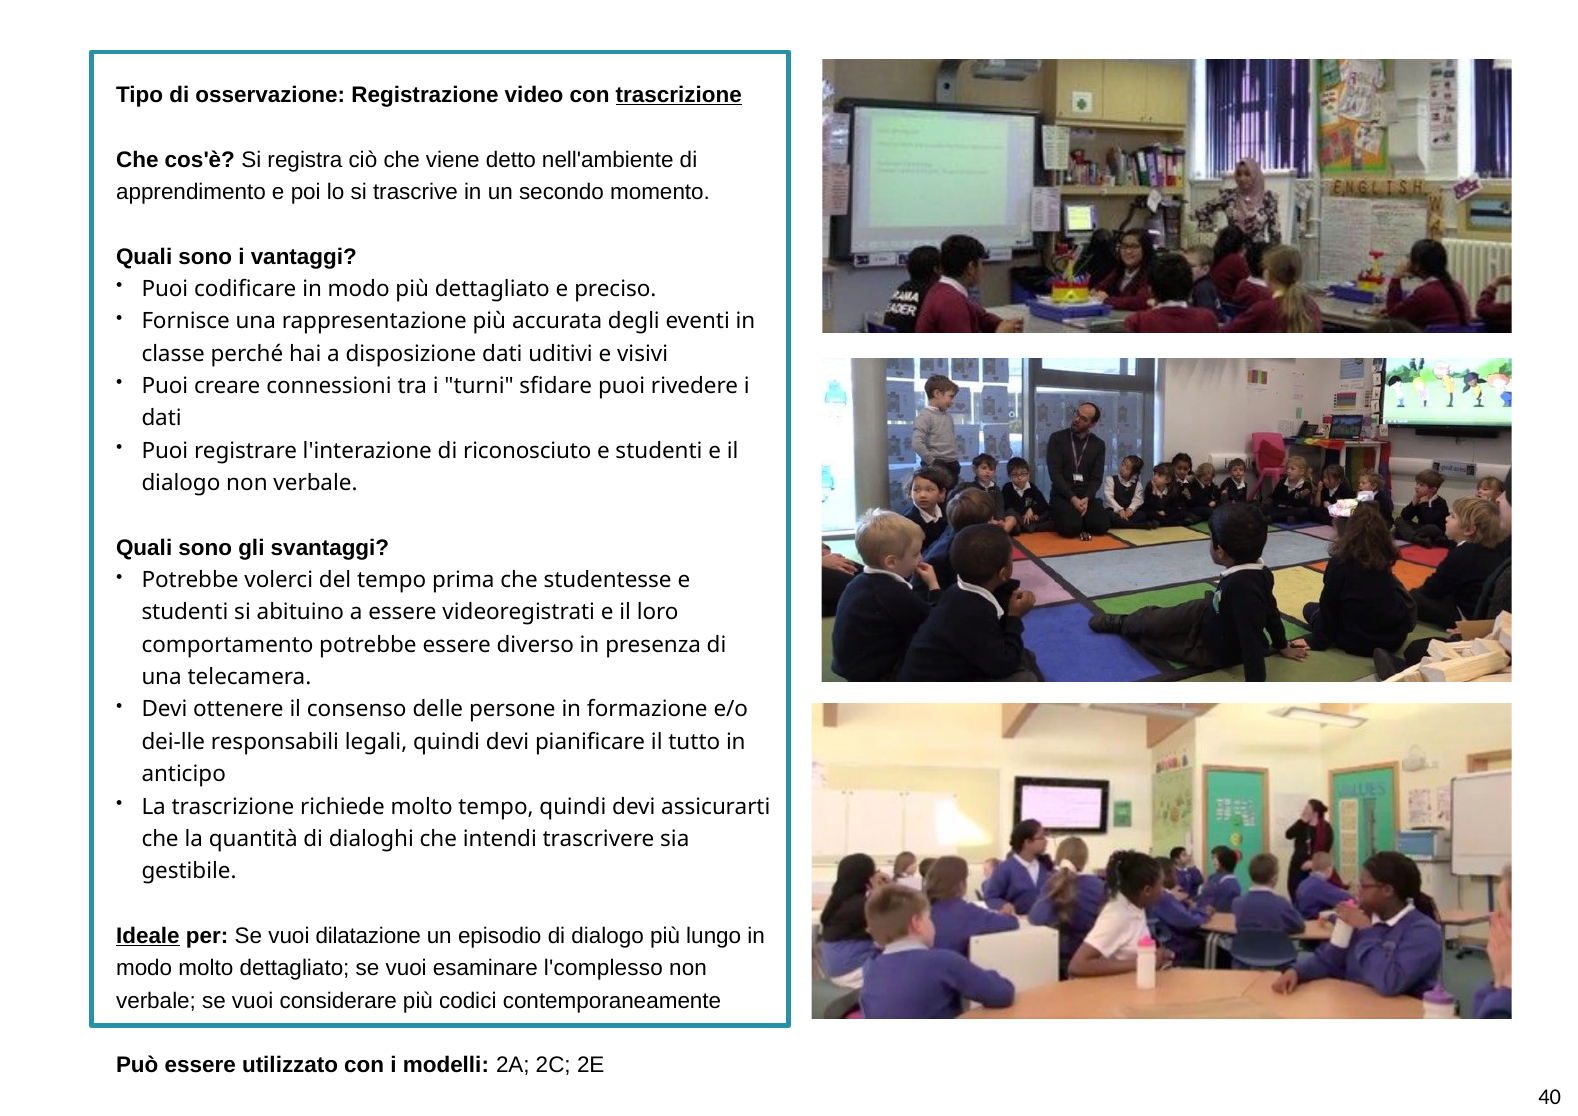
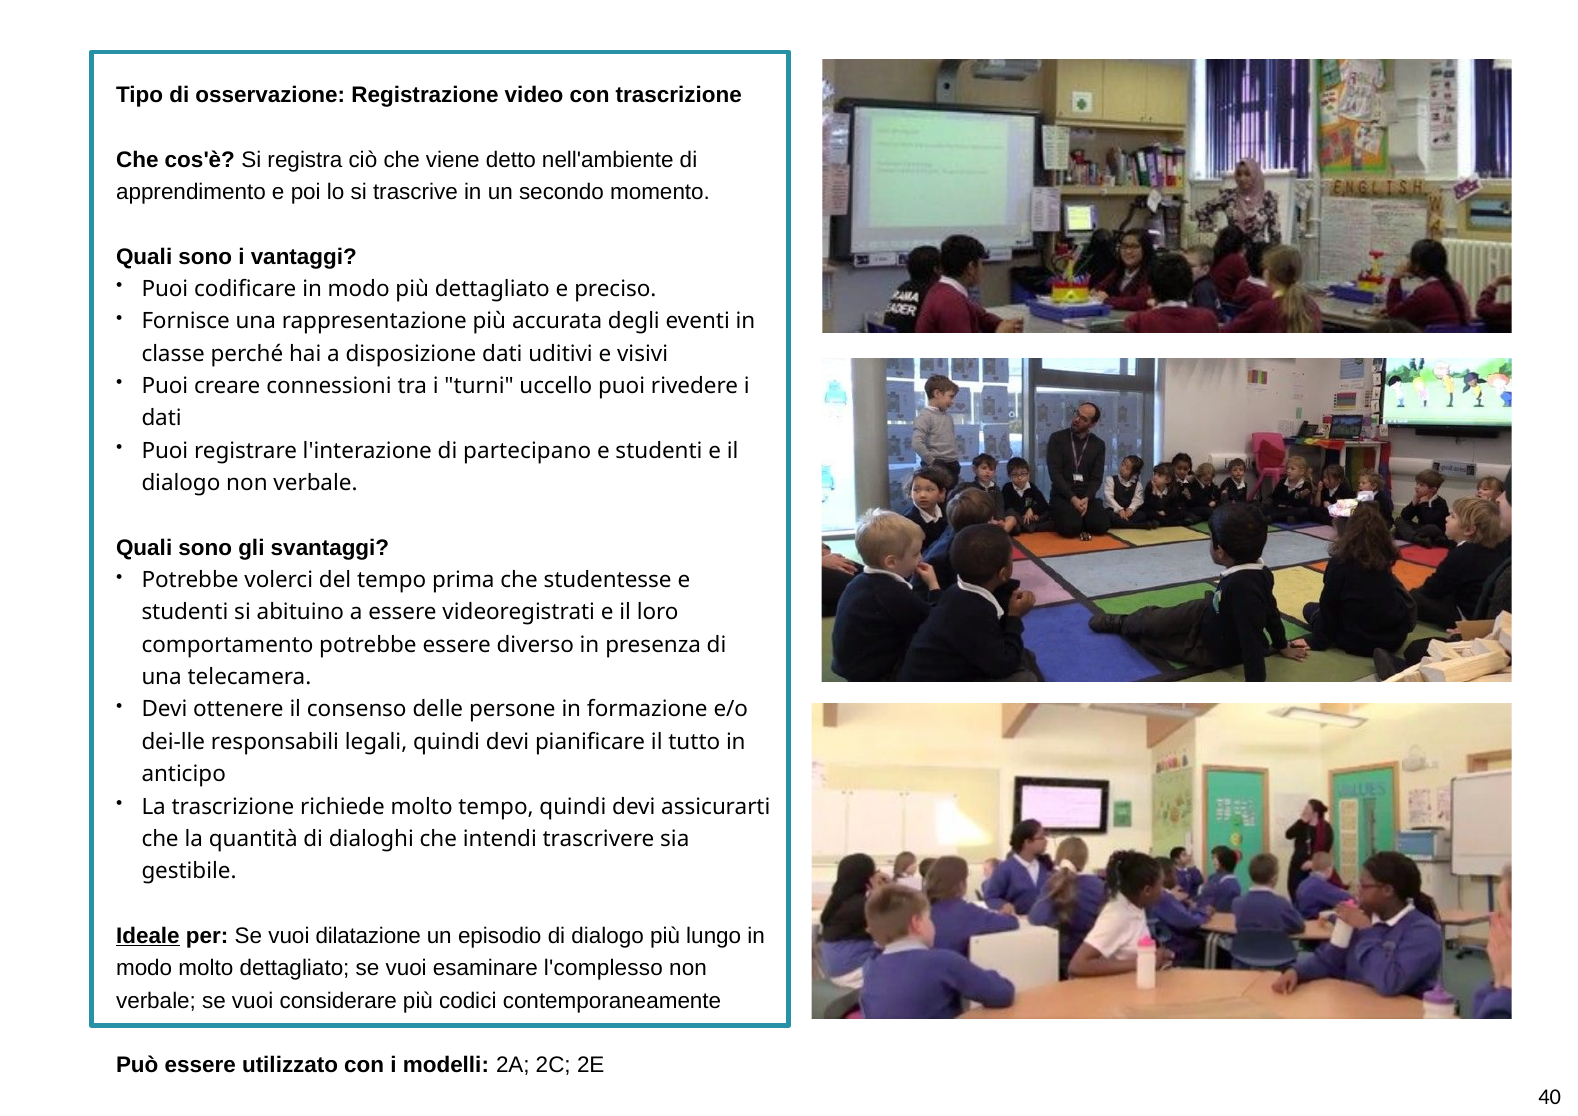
trascrizione at (679, 95) underline: present -> none
sfidare: sfidare -> uccello
riconosciuto: riconosciuto -> partecipano
